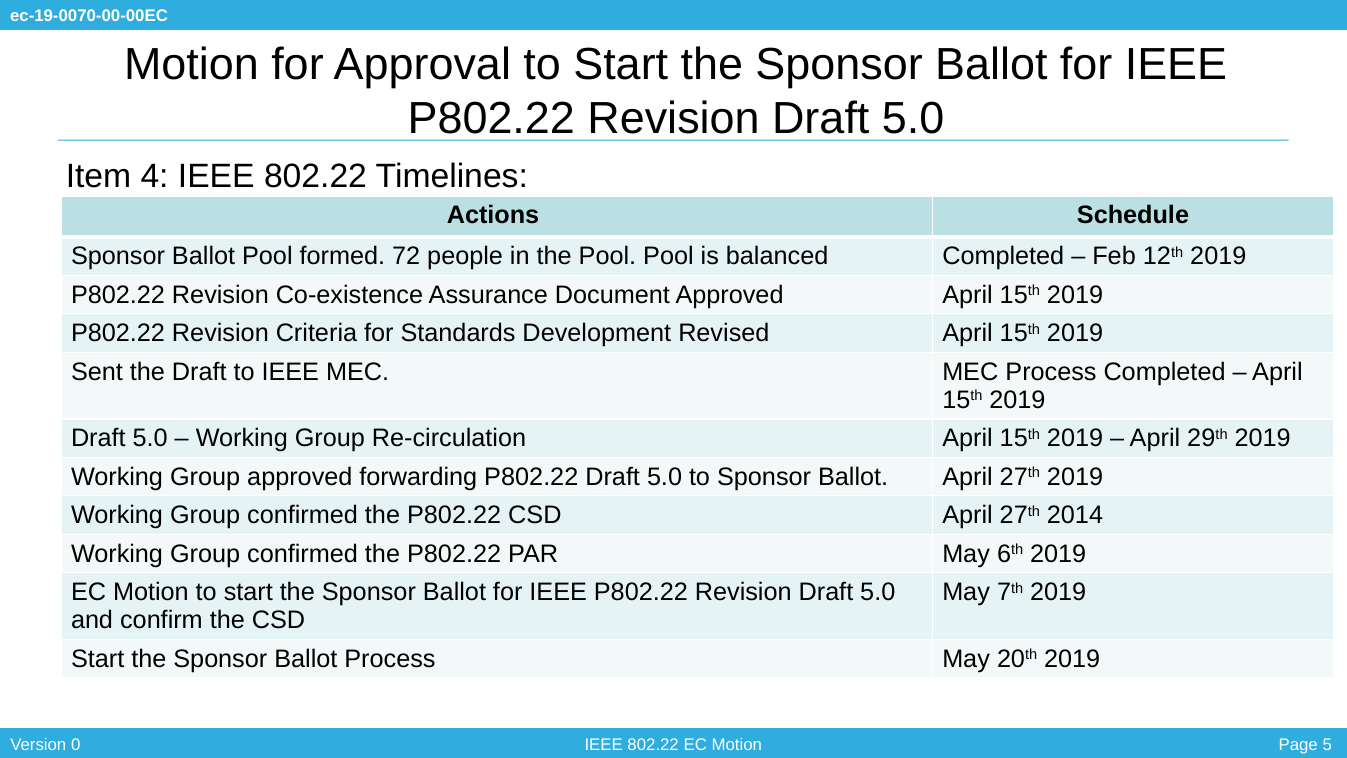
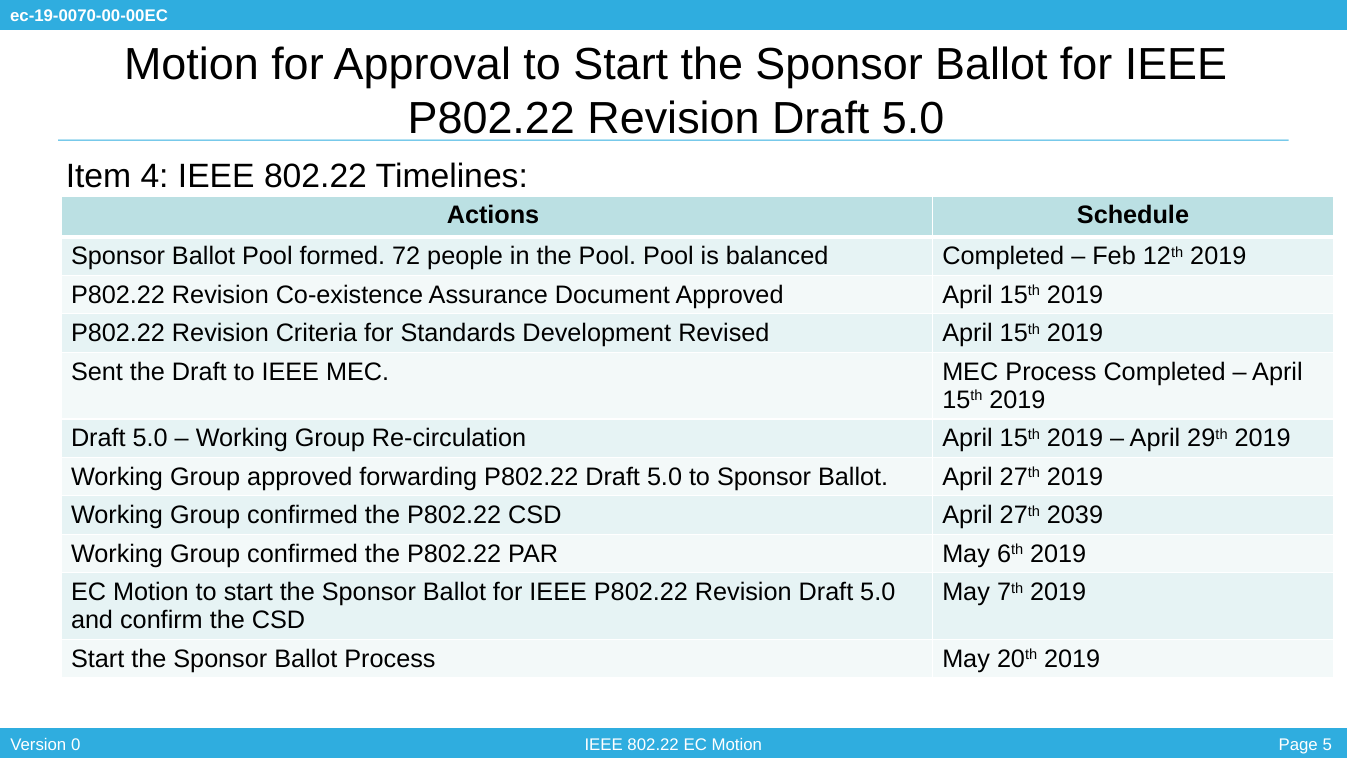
2014: 2014 -> 2039
